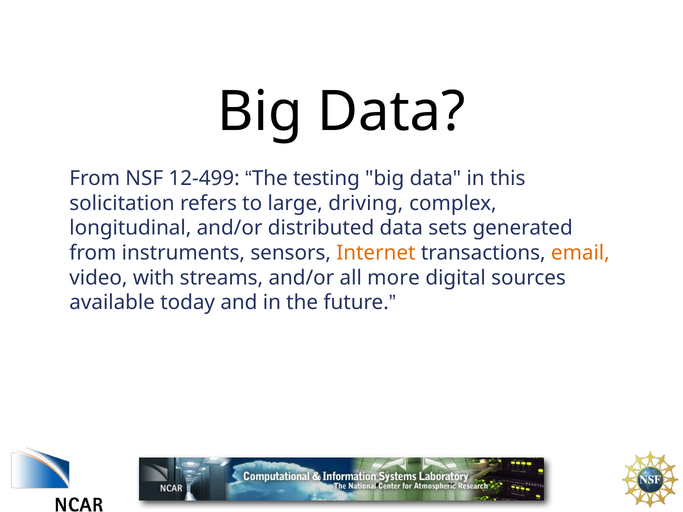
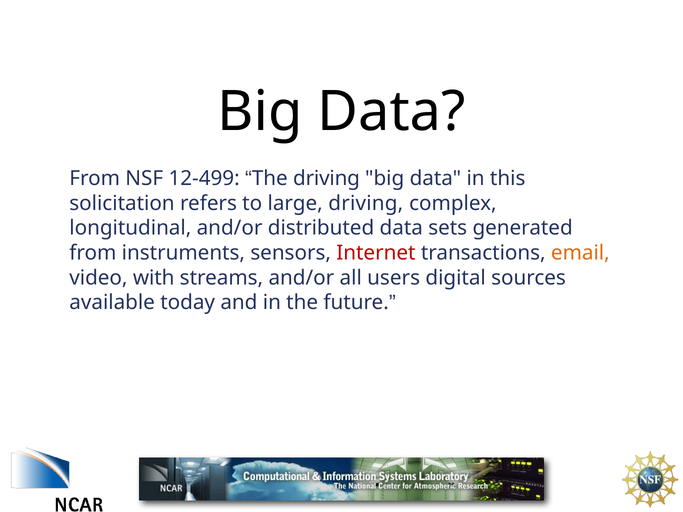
The testing: testing -> driving
Internet colour: orange -> red
more: more -> users
